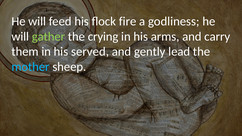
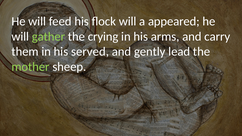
flock fire: fire -> will
godliness: godliness -> appeared
mother colour: light blue -> light green
